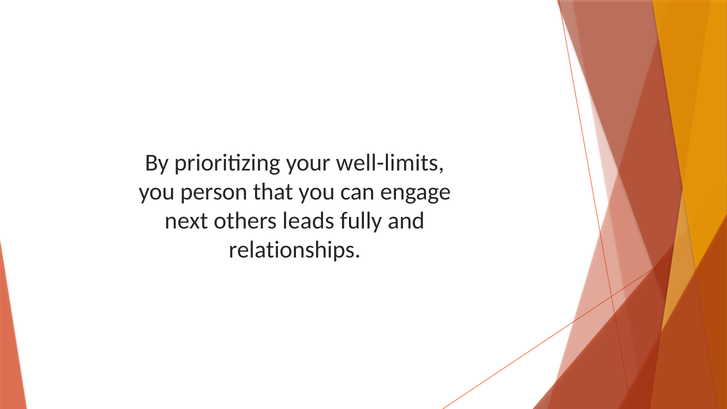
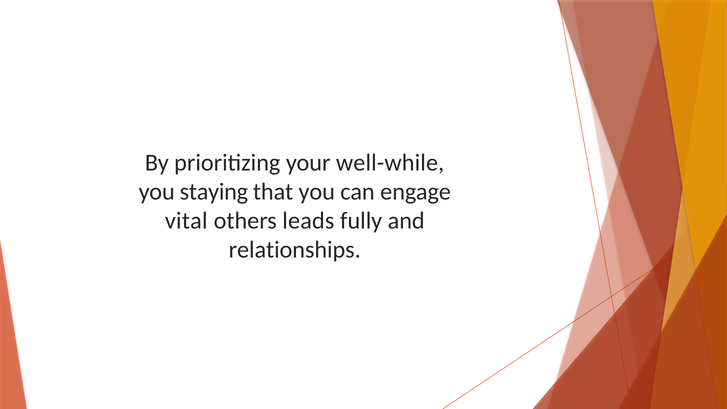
well-limits: well-limits -> well-while
person: person -> staying
next: next -> vital
